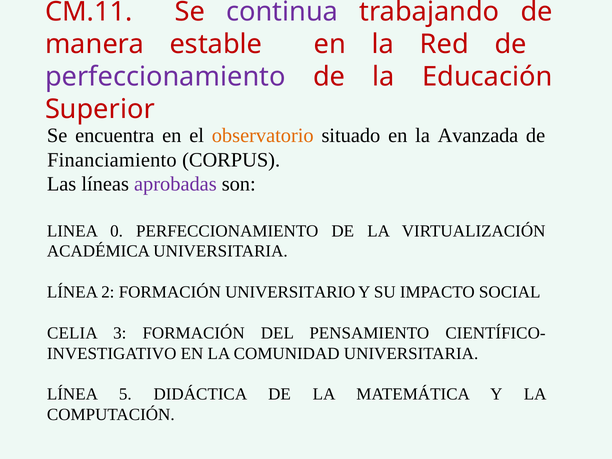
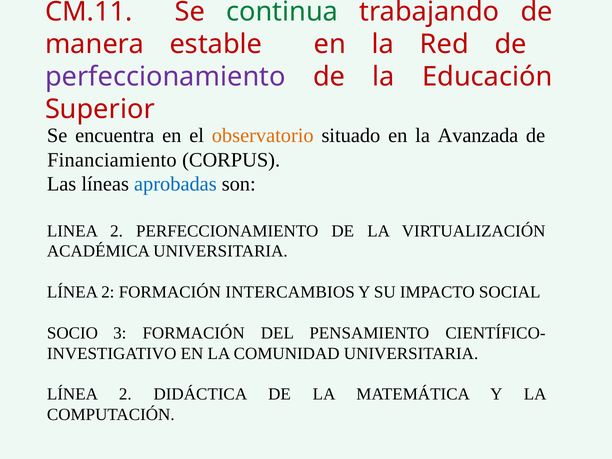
continua colour: purple -> green
aprobadas colour: purple -> blue
LINEA 0: 0 -> 2
UNIVERSITARIO: UNIVERSITARIO -> INTERCAMBIOS
CELIA: CELIA -> SOCIO
5 at (125, 394): 5 -> 2
